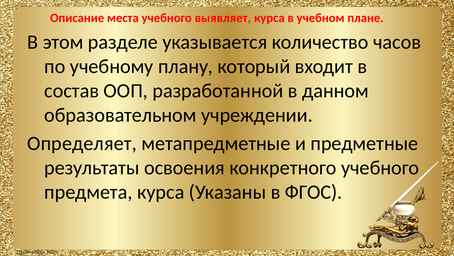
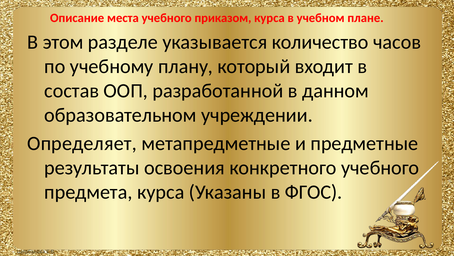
выявляет: выявляет -> приказом
